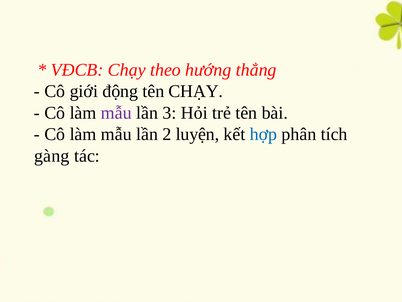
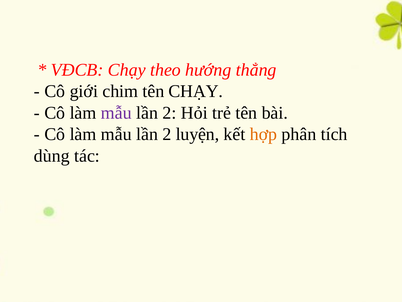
động: động -> chim
3 at (169, 113): 3 -> 2
hợp colour: blue -> orange
gàng: gàng -> dùng
